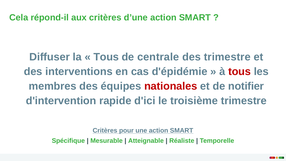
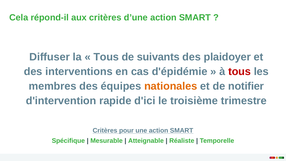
centrale: centrale -> suivants
des trimestre: trimestre -> plaidoyer
nationales colour: red -> orange
